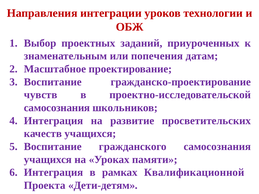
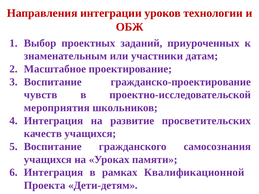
попечения: попечения -> участники
самосознания at (57, 108): самосознания -> мероприятия
